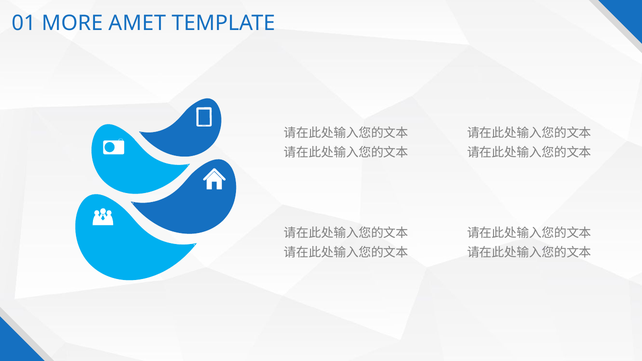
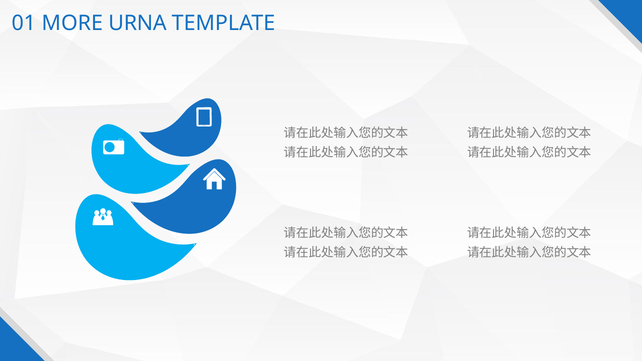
AMET: AMET -> URNA
